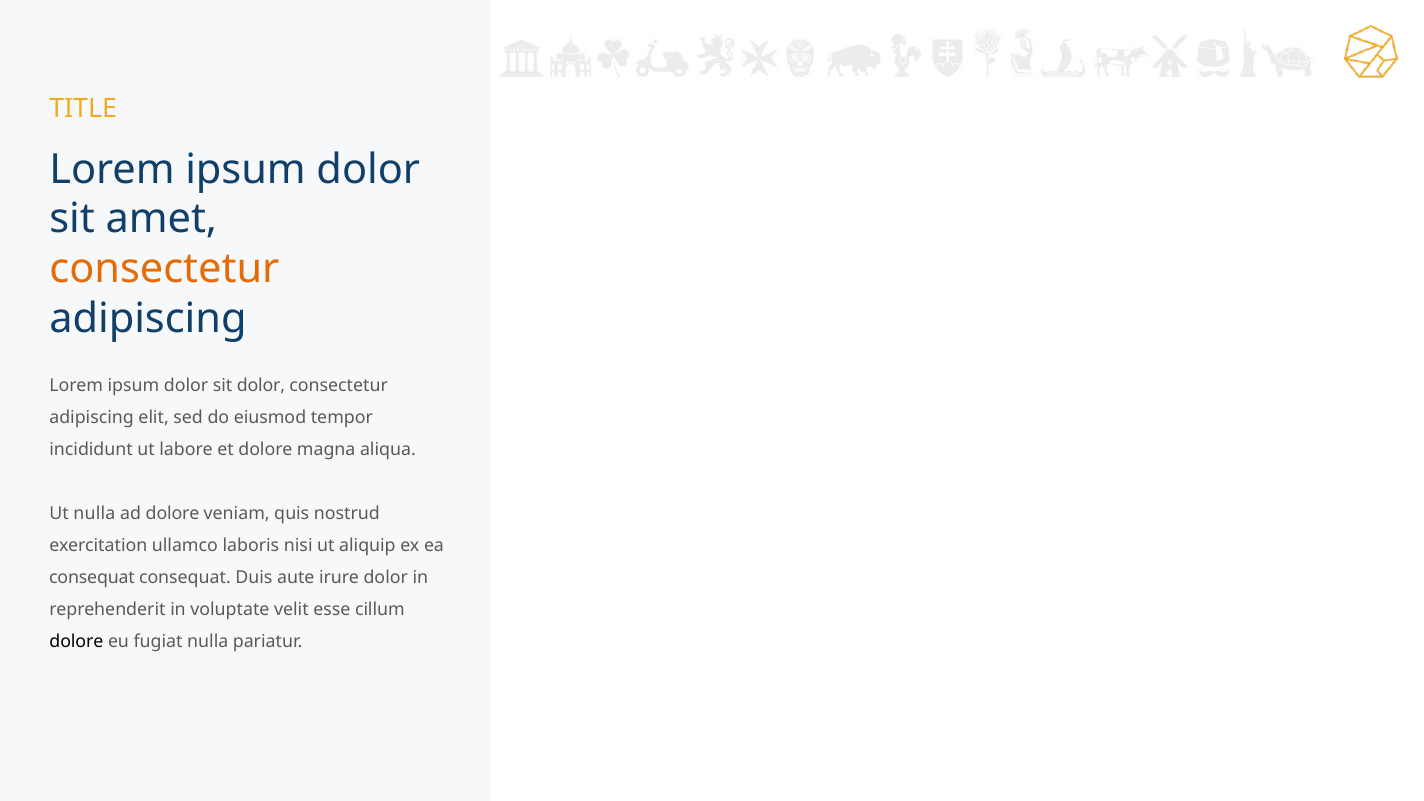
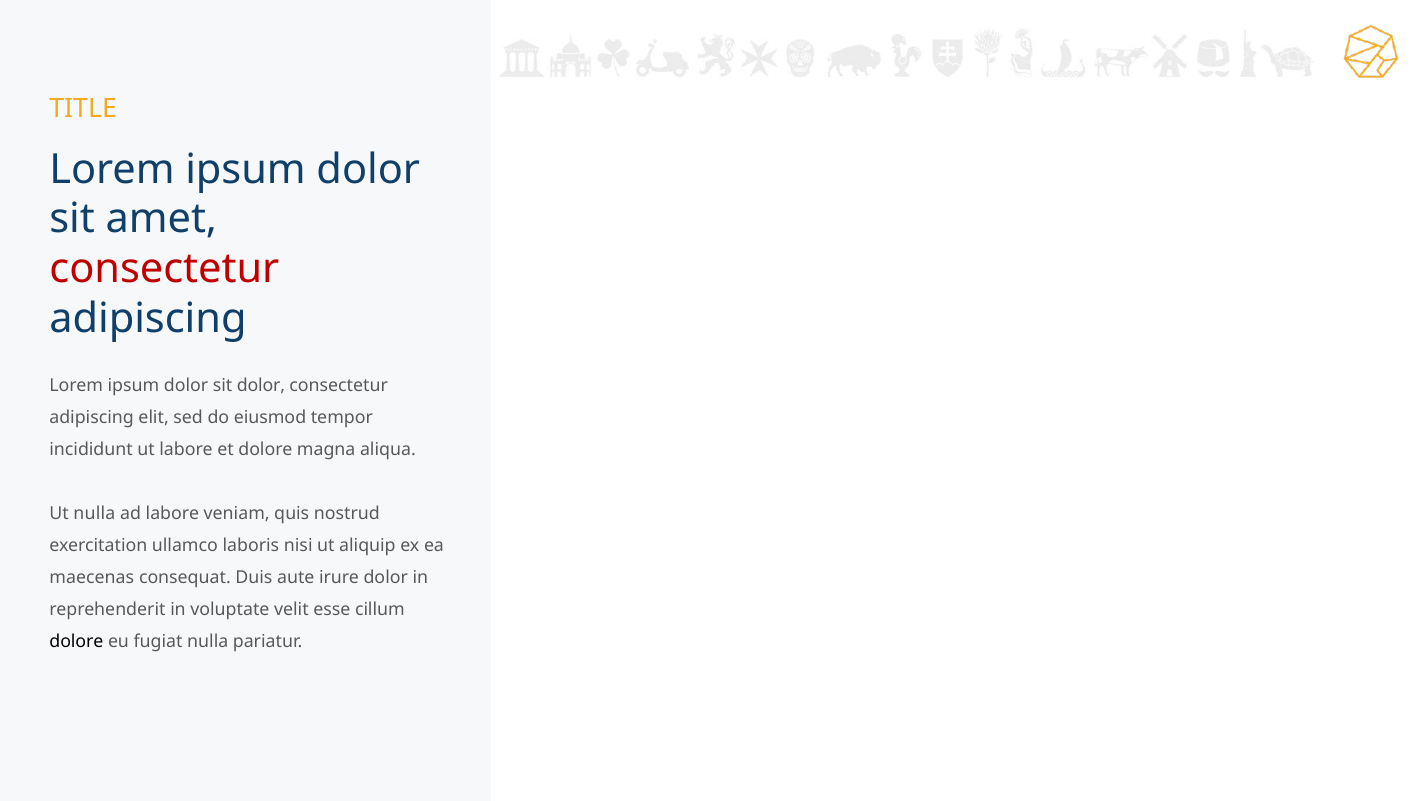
consectetur at (164, 269) colour: orange -> red
ad dolore: dolore -> labore
consequat at (92, 578): consequat -> maecenas
